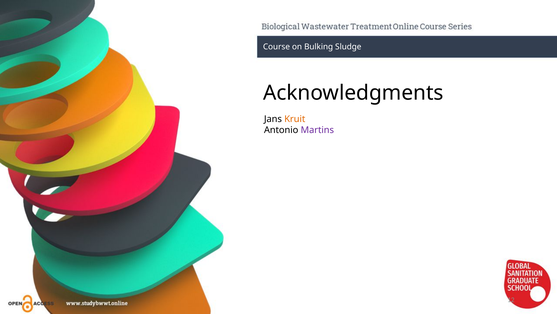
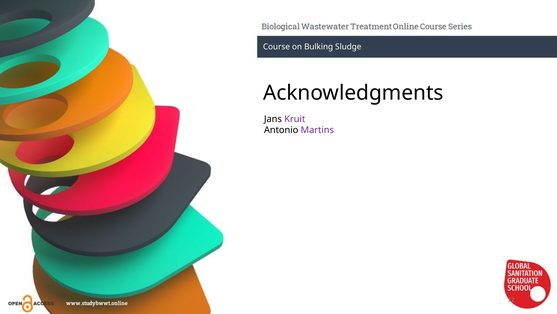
Kruit colour: orange -> purple
